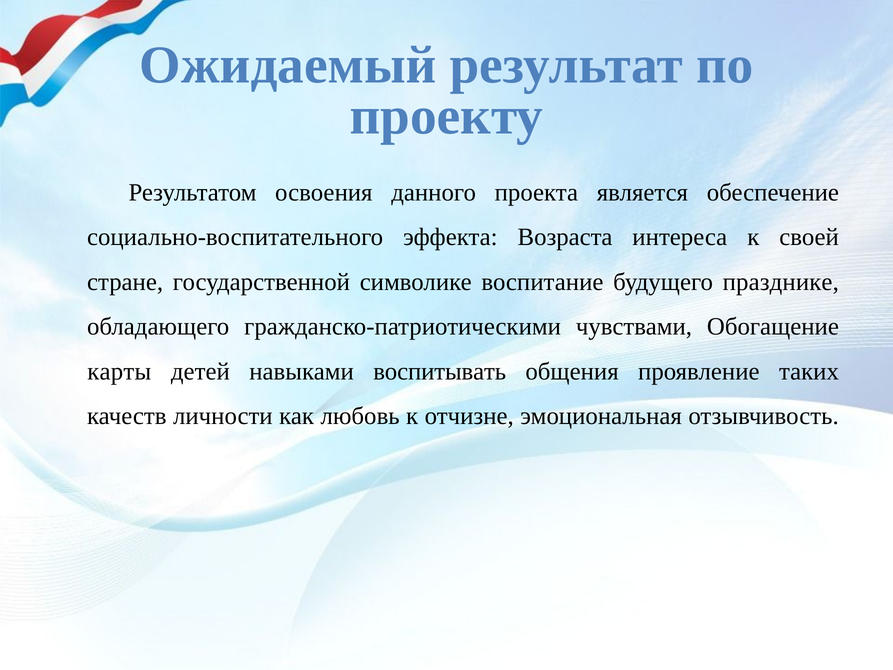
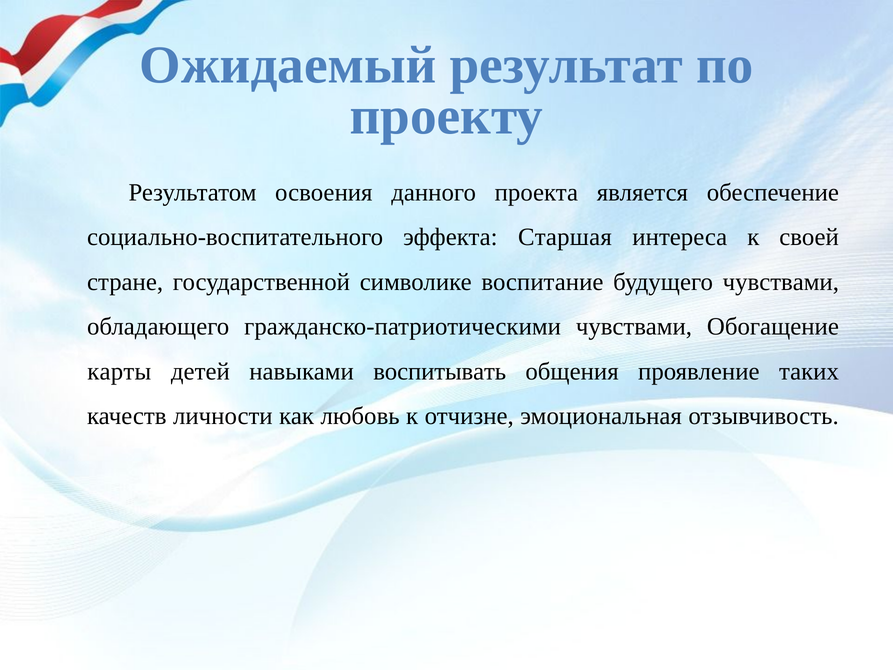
Возраста: Возраста -> Старшая
будущего празднике: празднике -> чувствами
